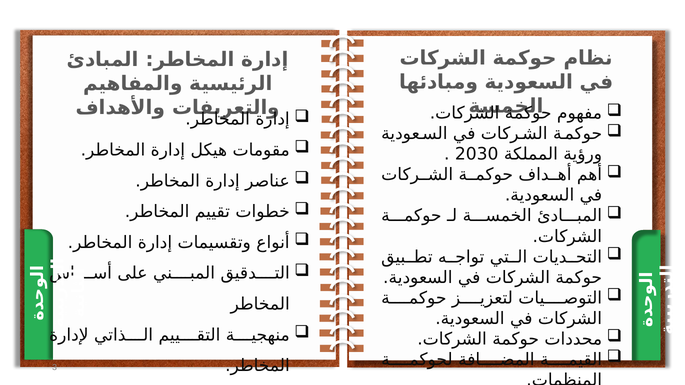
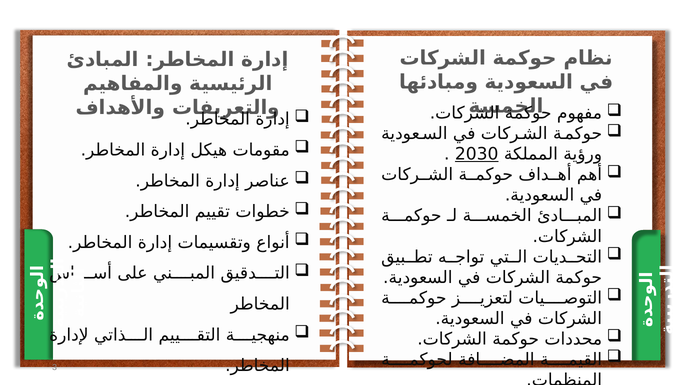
2030 underline: none -> present
